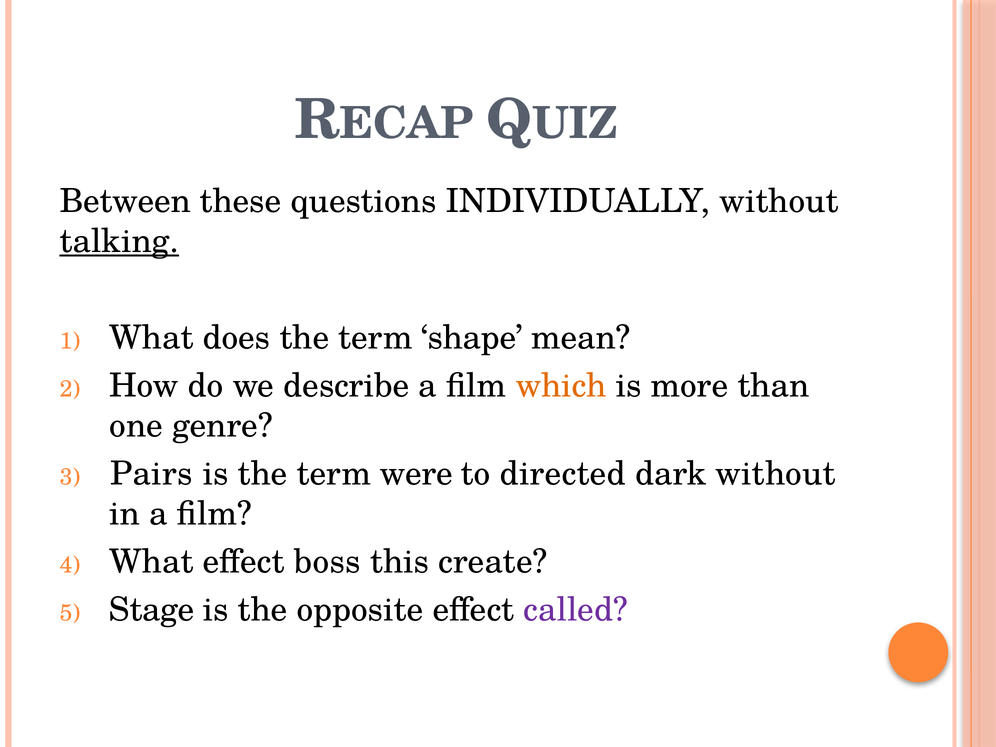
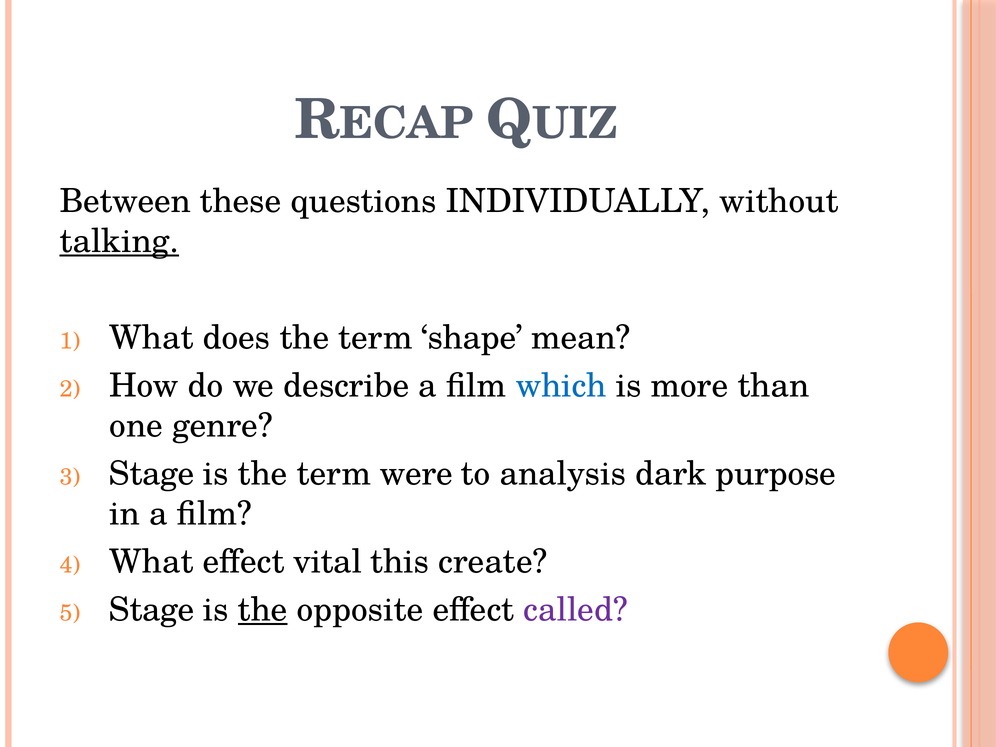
which colour: orange -> blue
Pairs at (151, 474): Pairs -> Stage
directed: directed -> analysis
dark without: without -> purpose
boss: boss -> vital
the at (263, 610) underline: none -> present
